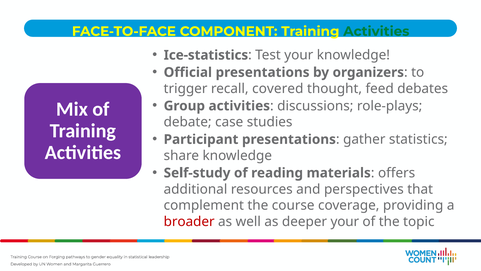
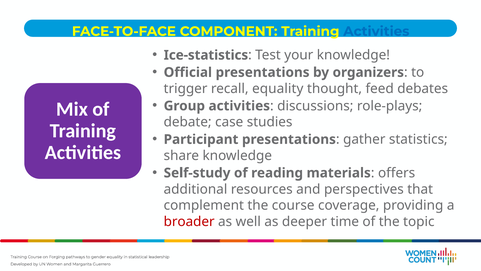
Activities at (376, 31) colour: green -> blue
recall covered: covered -> equality
deeper your: your -> time
